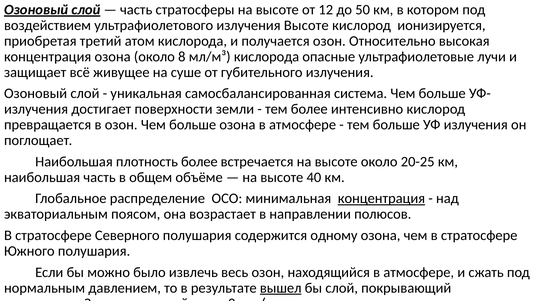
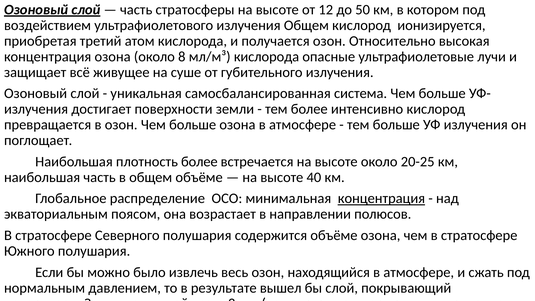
излучения Высоте: Высоте -> Общем
содержится одному: одному -> объёме
вышел underline: present -> none
